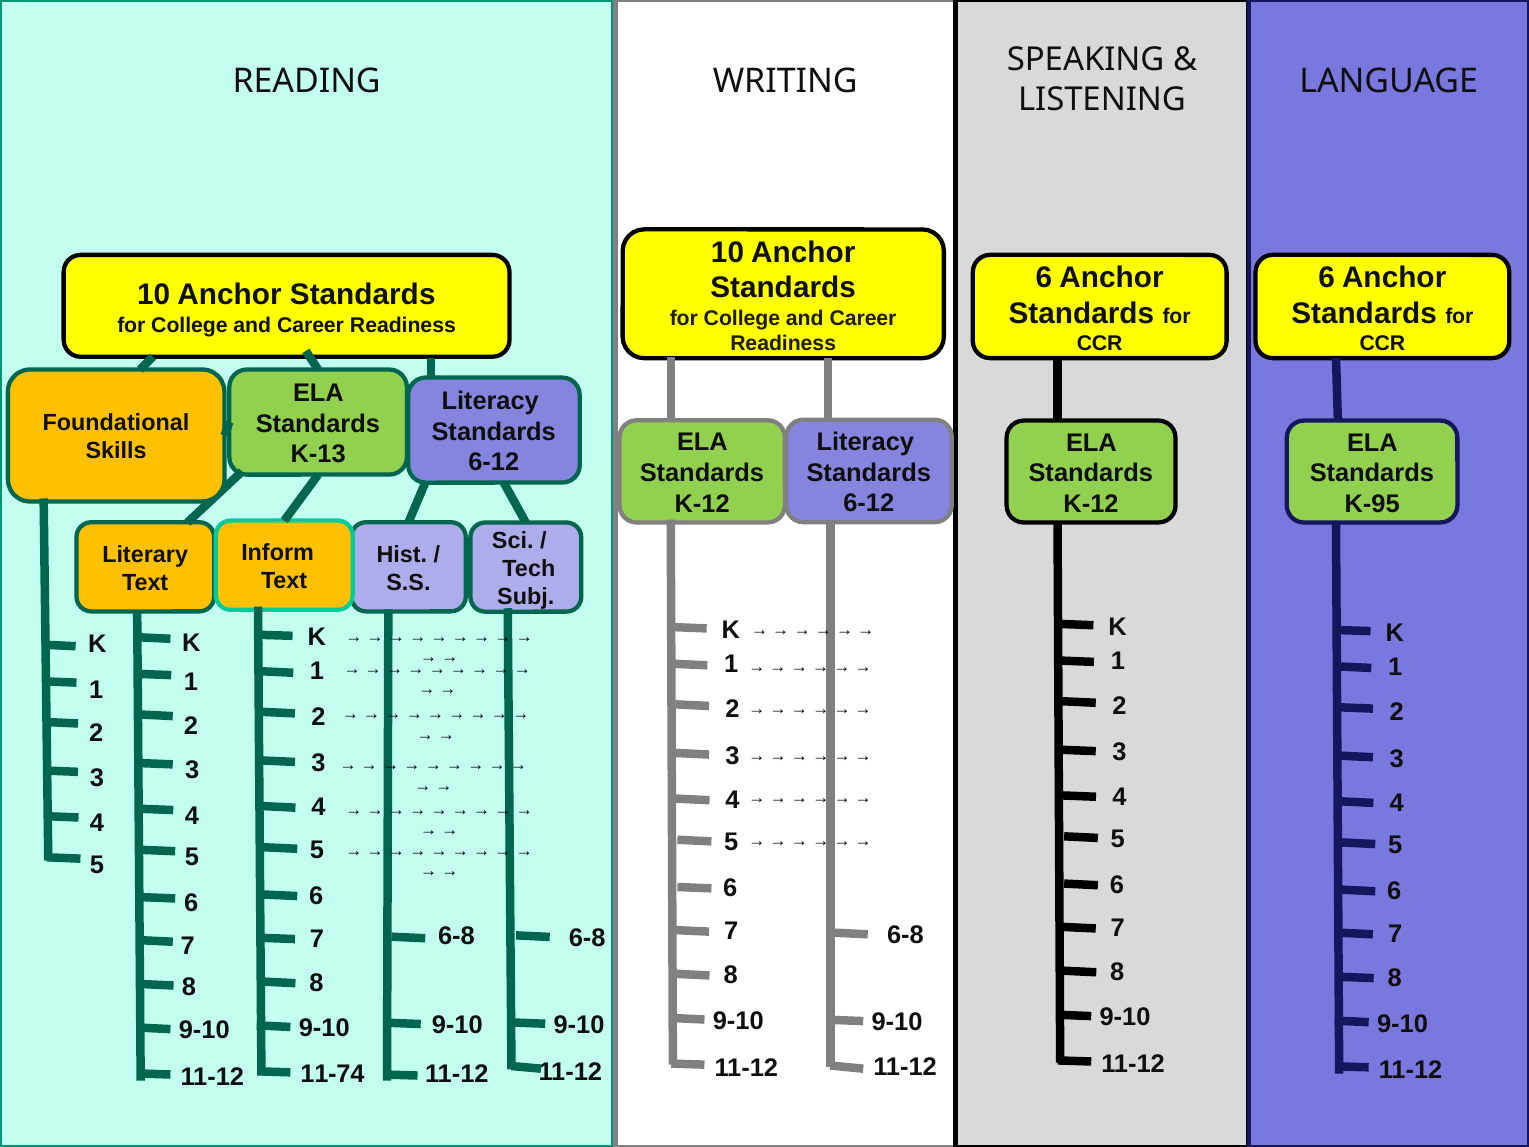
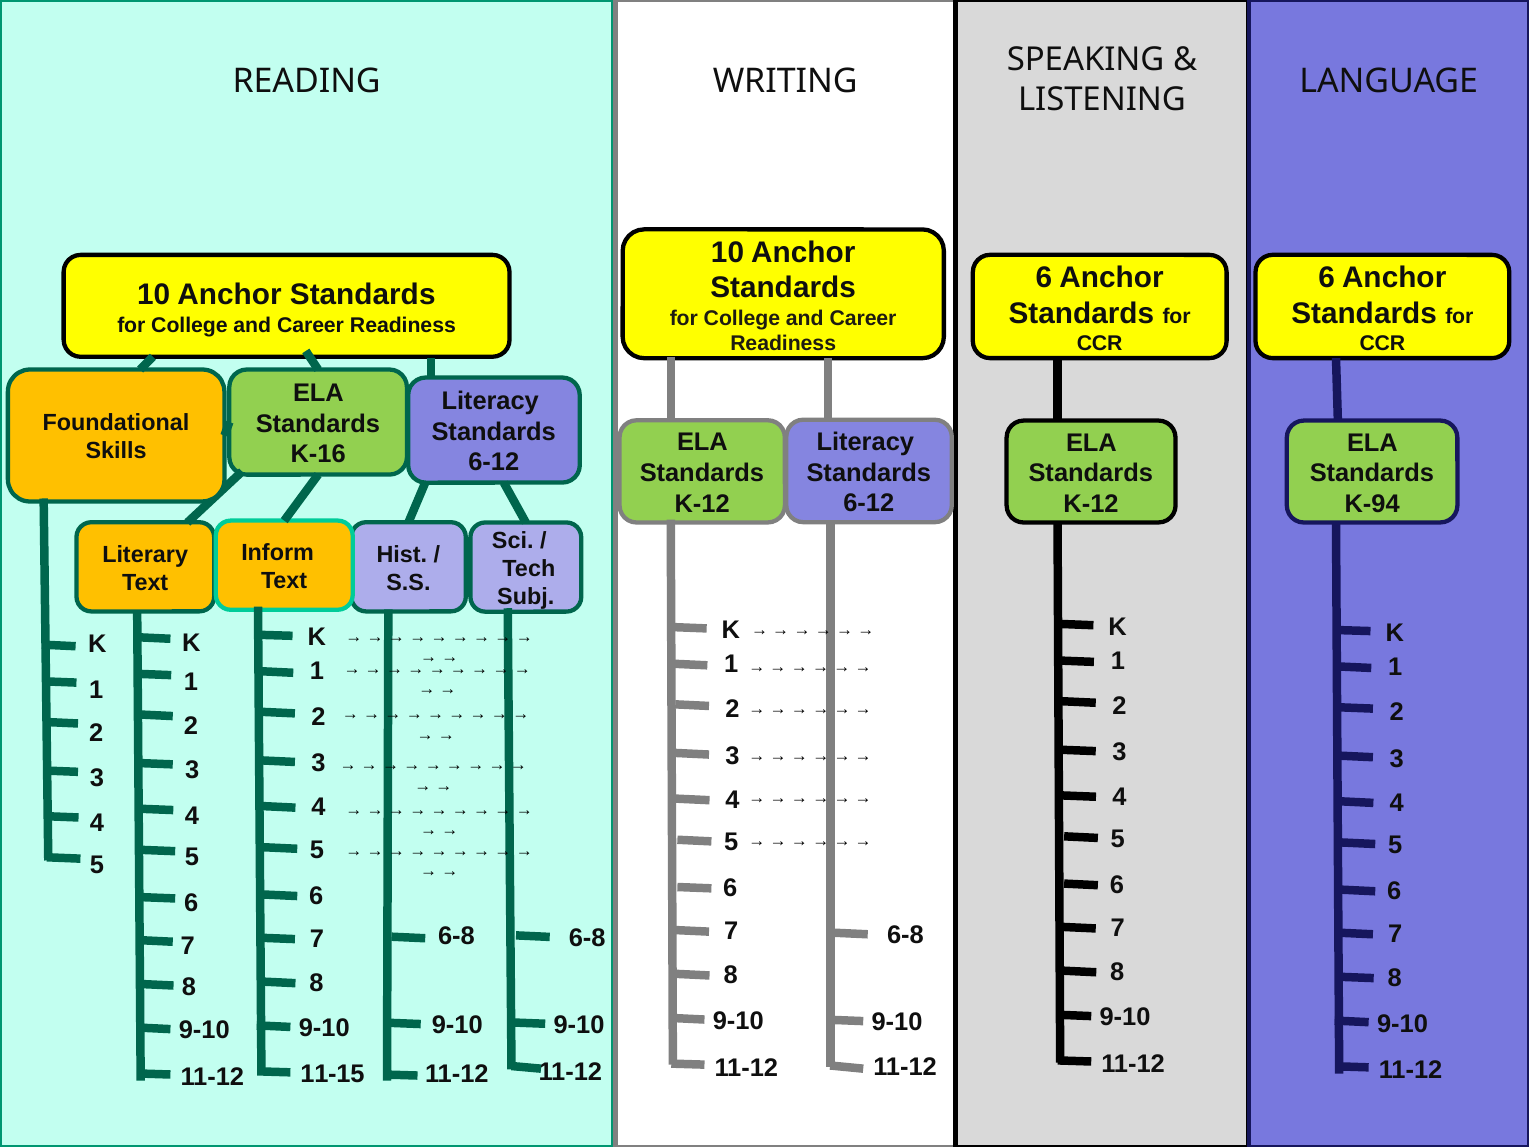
K-13: K-13 -> K-16
K-95: K-95 -> K-94
11-74: 11-74 -> 11-15
